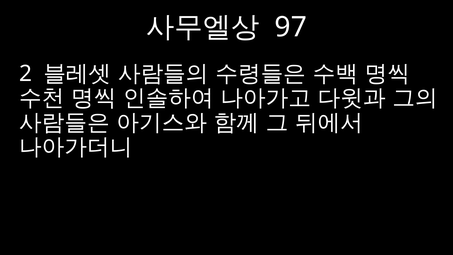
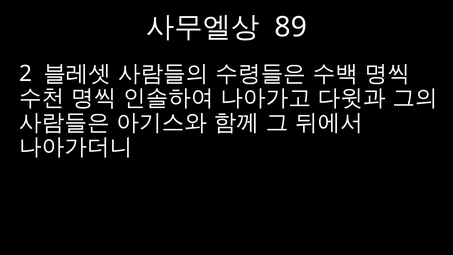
97: 97 -> 89
